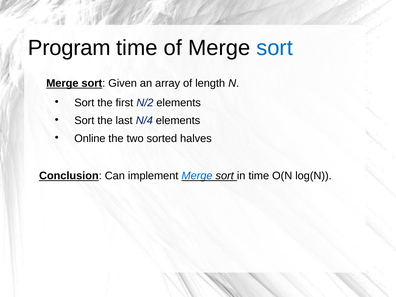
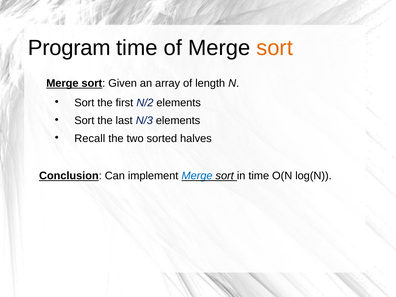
sort at (275, 48) colour: blue -> orange
N/4: N/4 -> N/3
Online: Online -> Recall
